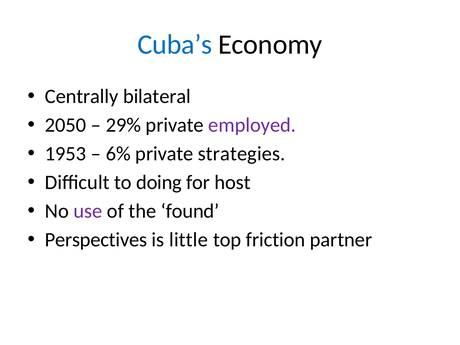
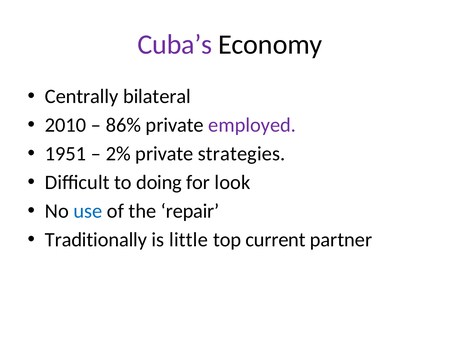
Cuba’s colour: blue -> purple
2050: 2050 -> 2010
29%: 29% -> 86%
1953: 1953 -> 1951
6%: 6% -> 2%
host: host -> look
use colour: purple -> blue
found: found -> repair
Perspectives: Perspectives -> Traditionally
friction: friction -> current
